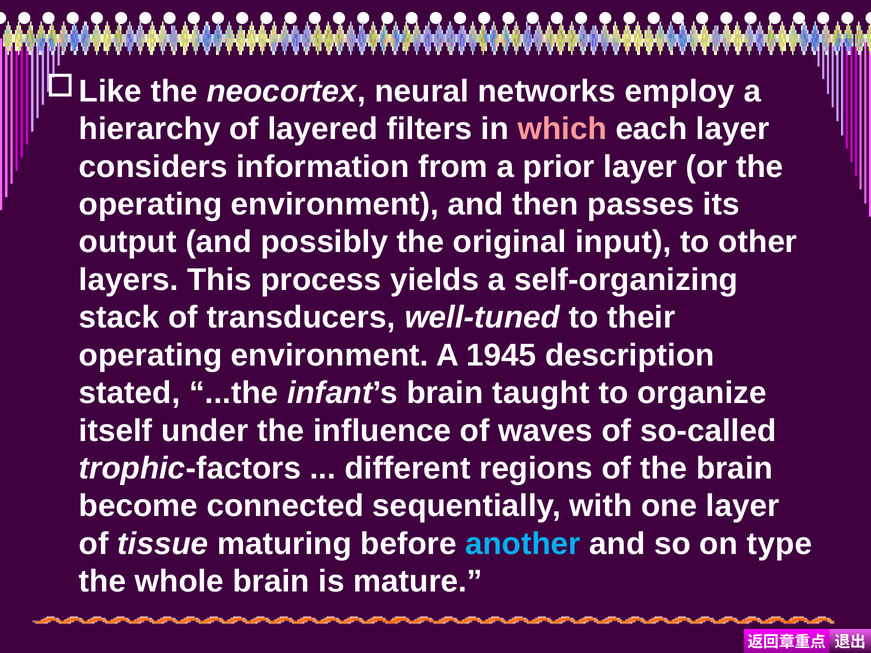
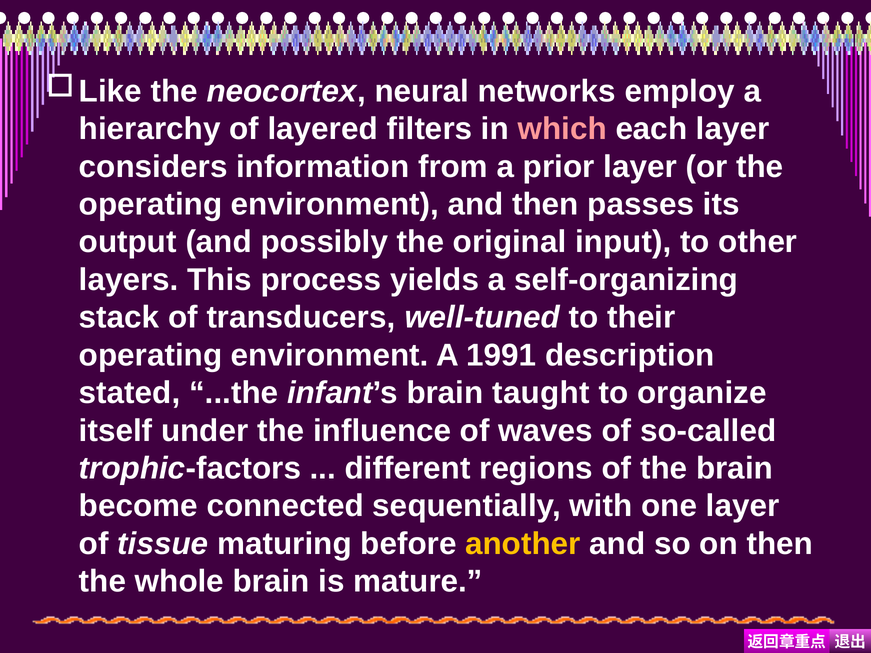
1945: 1945 -> 1991
another colour: light blue -> yellow
on type: type -> then
